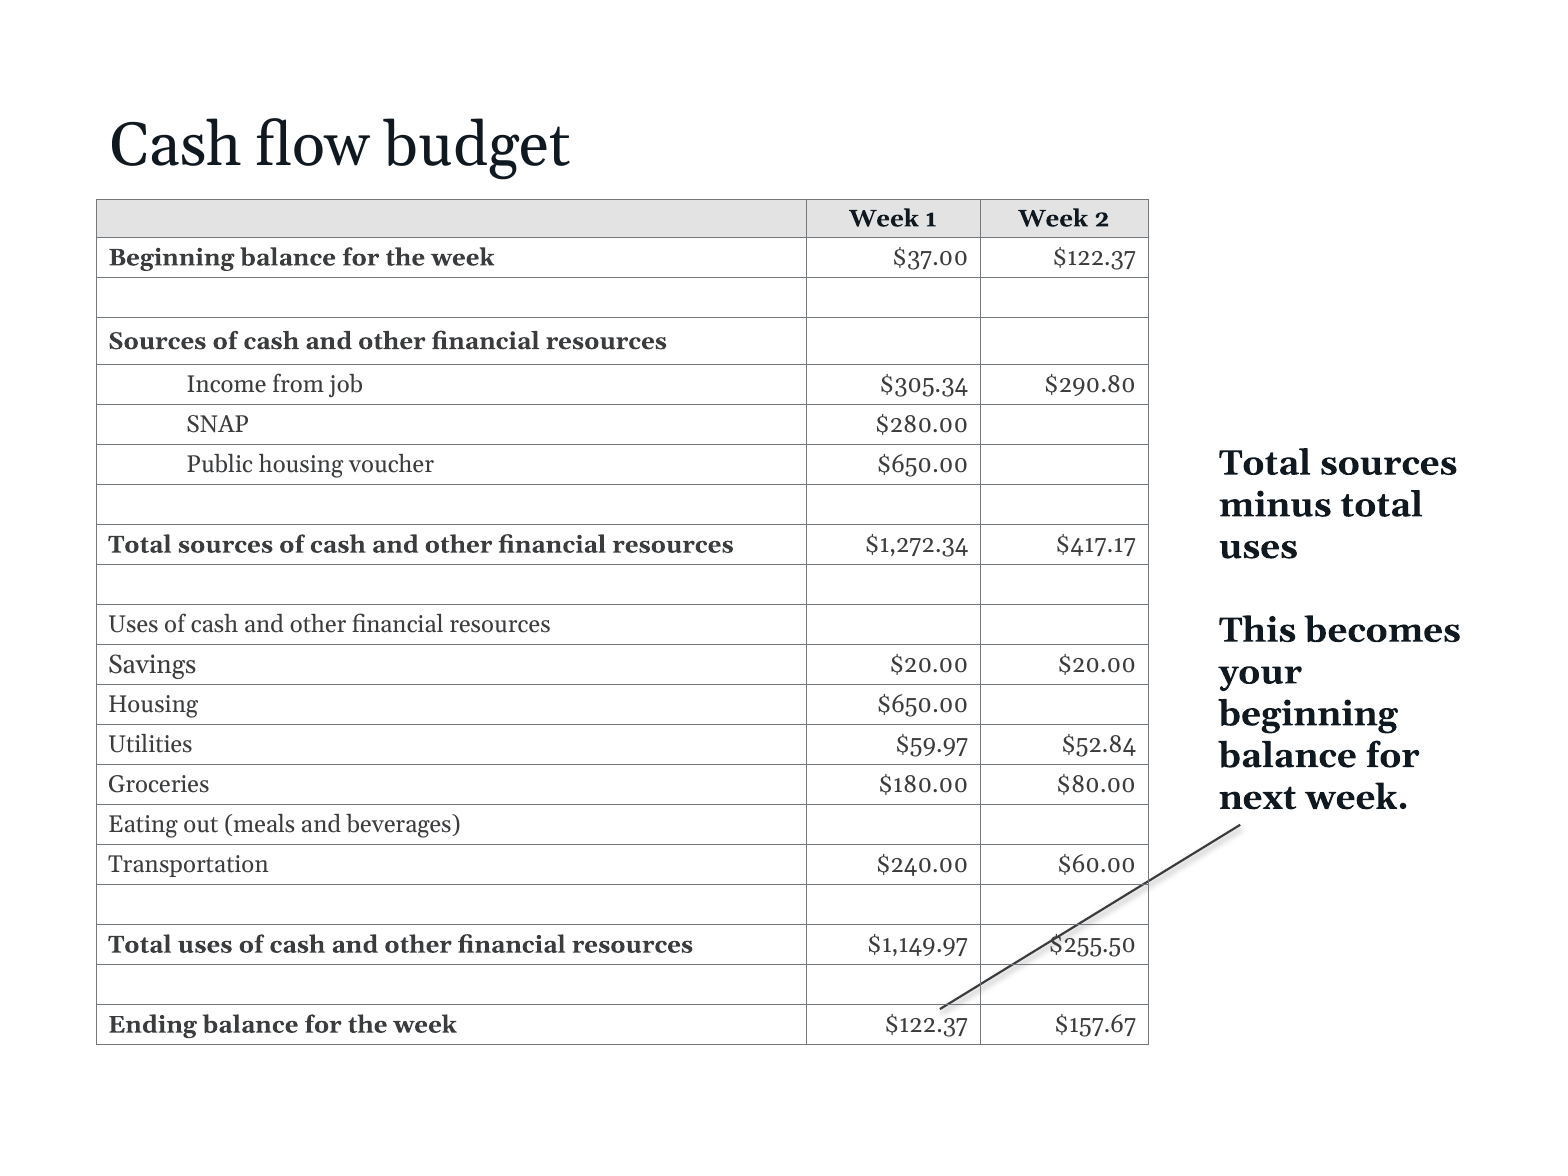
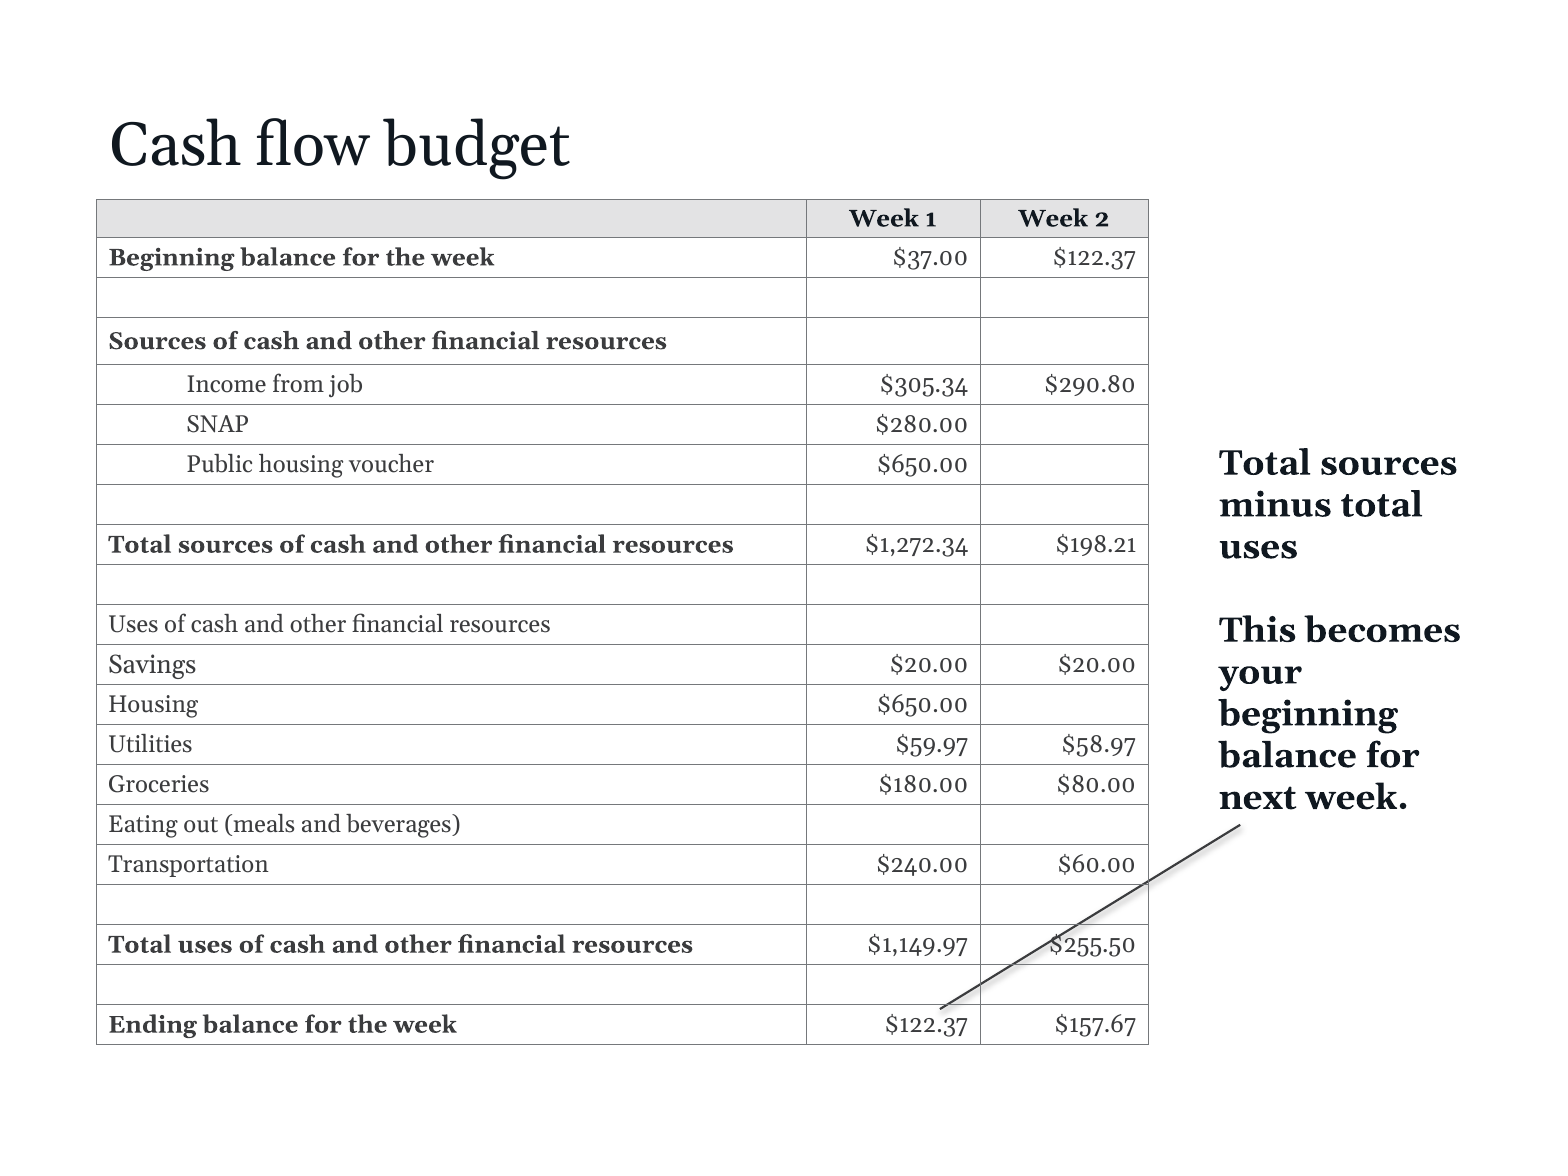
$417.17: $417.17 -> $198.21
$52.84: $52.84 -> $58.97
